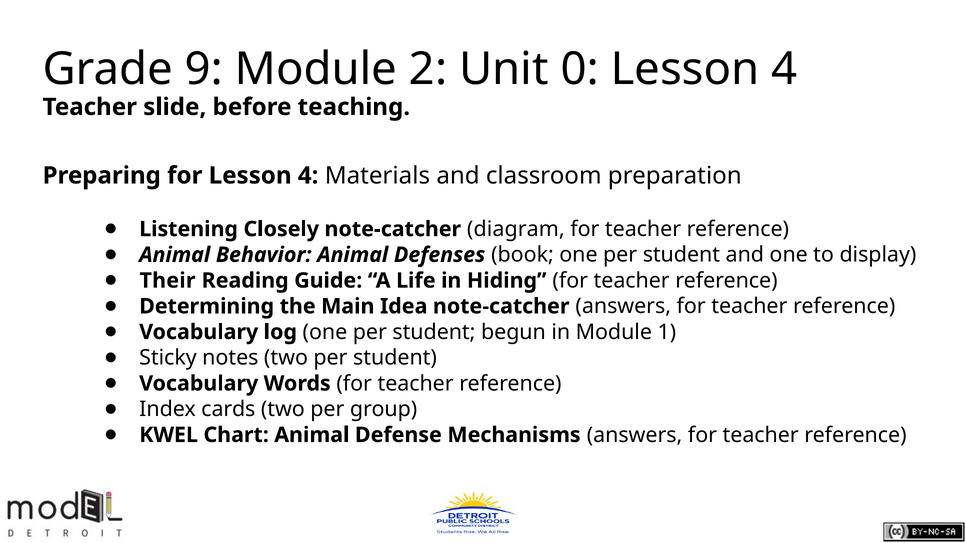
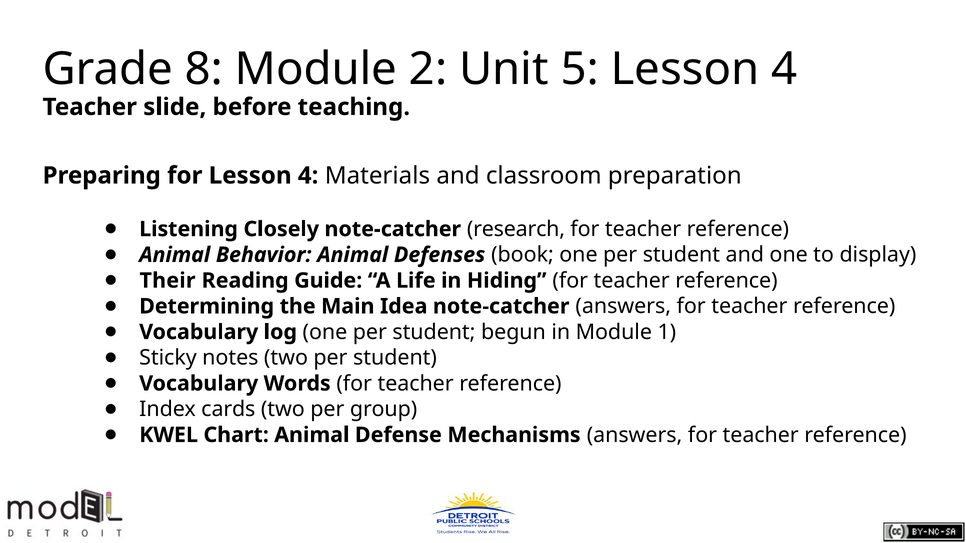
9: 9 -> 8
0: 0 -> 5
diagram: diagram -> research
